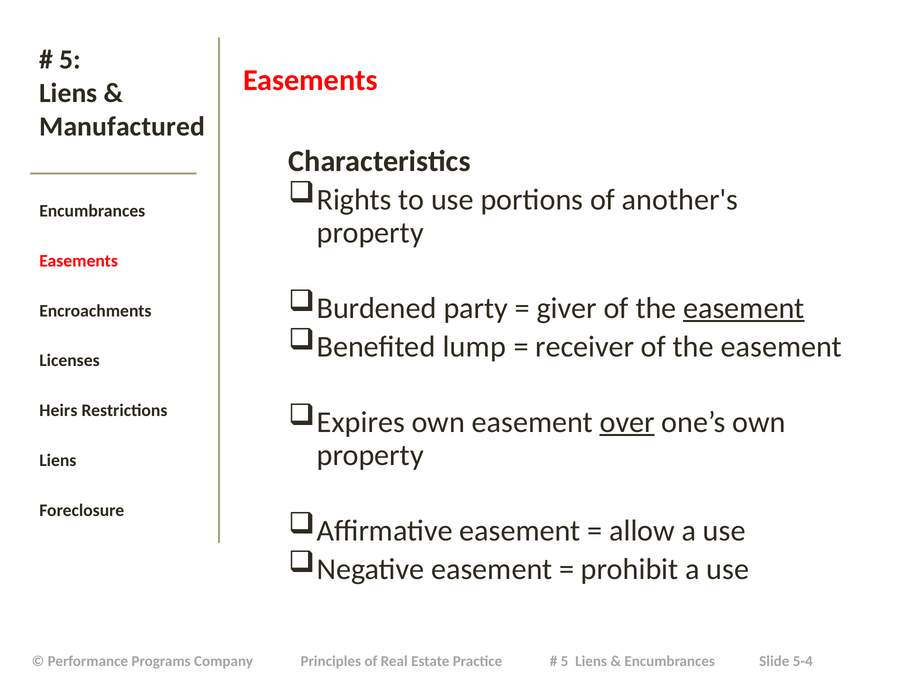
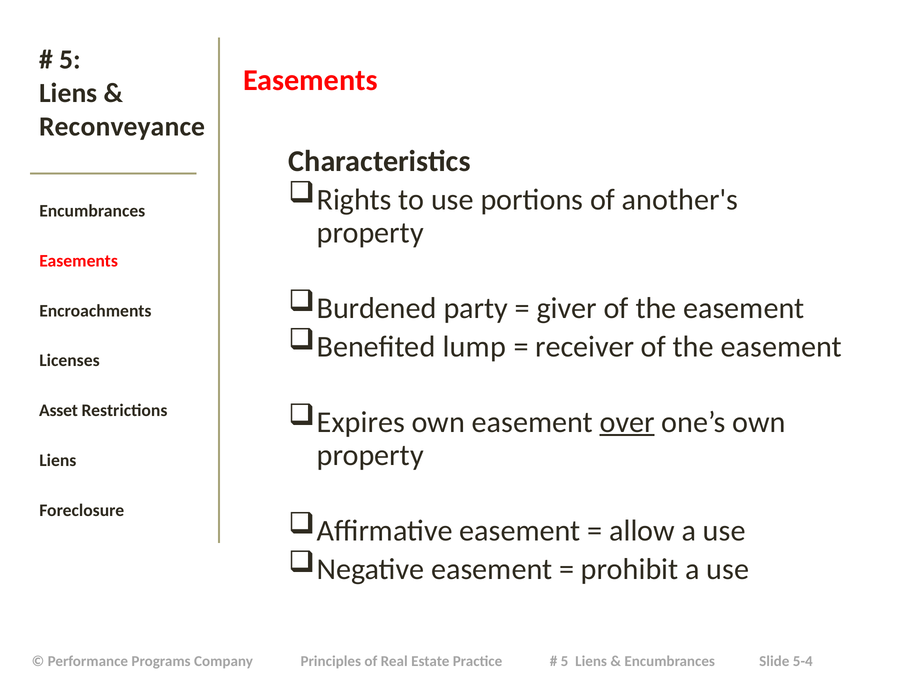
Manufactured: Manufactured -> Reconveyance
easement at (744, 308) underline: present -> none
Heirs: Heirs -> Asset
